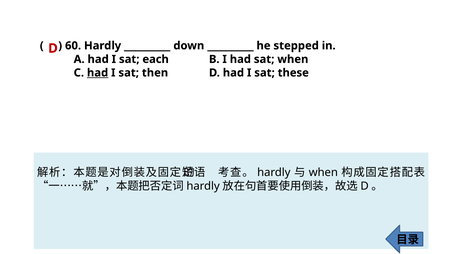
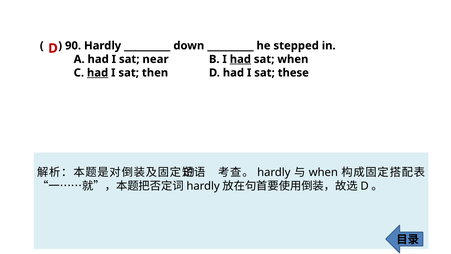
60: 60 -> 90
each: each -> near
had at (240, 59) underline: none -> present
